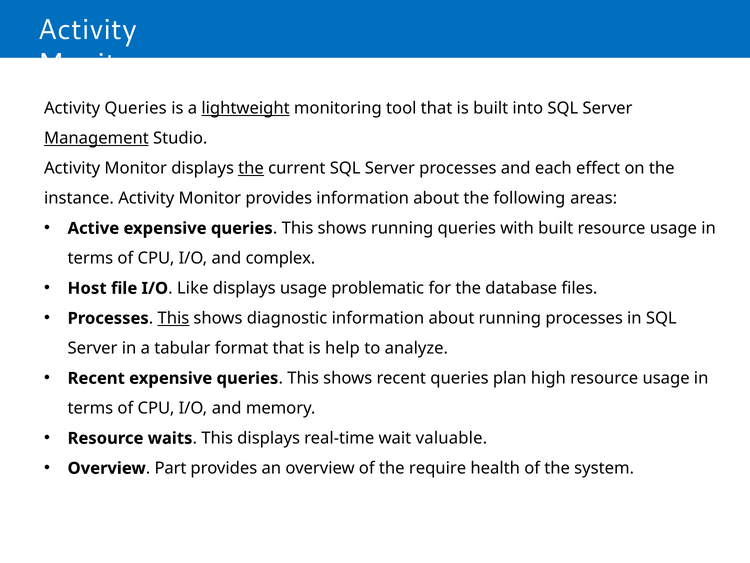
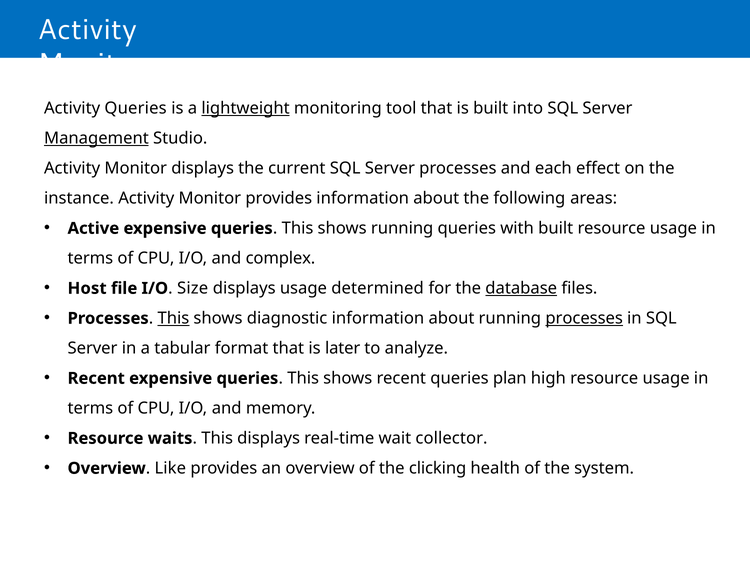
the at (251, 168) underline: present -> none
Like: Like -> Size
problematic: problematic -> determined
database underline: none -> present
processes at (584, 318) underline: none -> present
help: help -> later
valuable: valuable -> collector
Part: Part -> Like
require: require -> clicking
